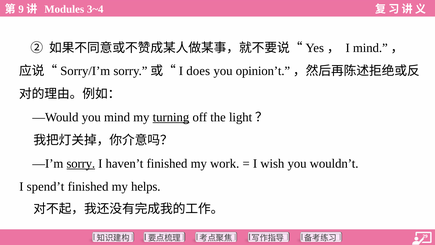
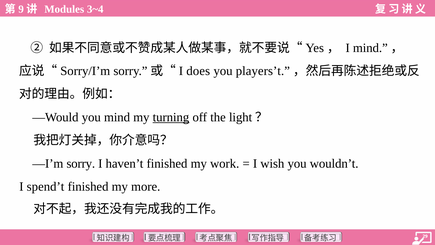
opinion’t: opinion’t -> players’t
sorry at (81, 163) underline: present -> none
helps: helps -> more
